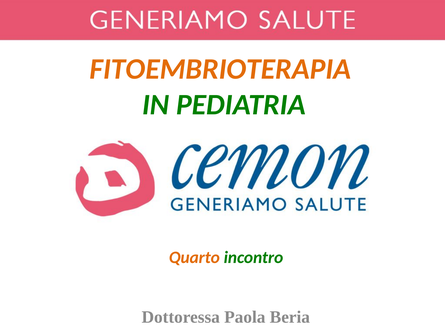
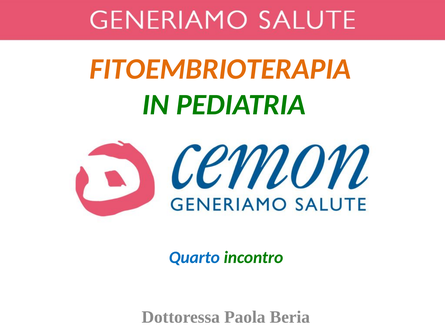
Quarto colour: orange -> blue
